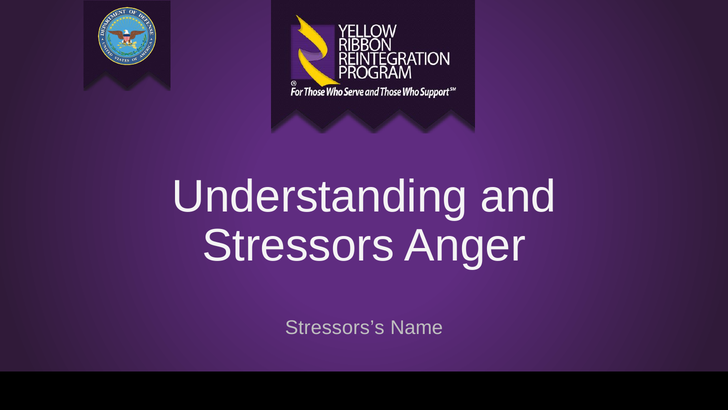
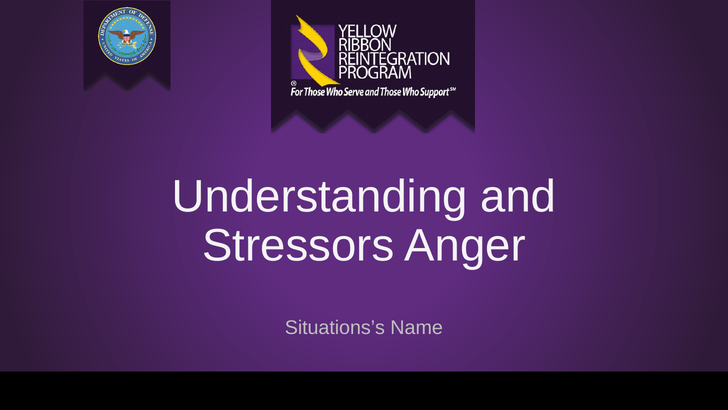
Stressors’s: Stressors’s -> Situations’s
